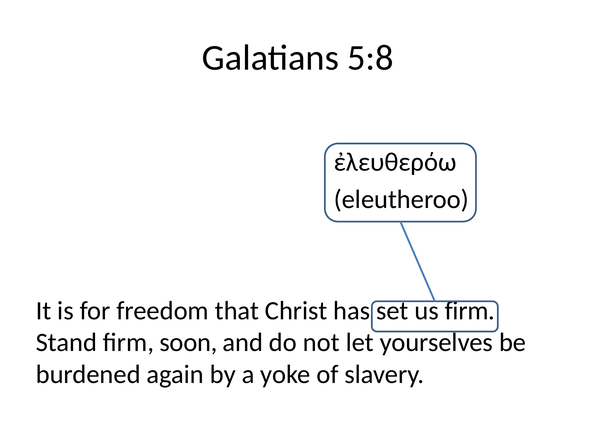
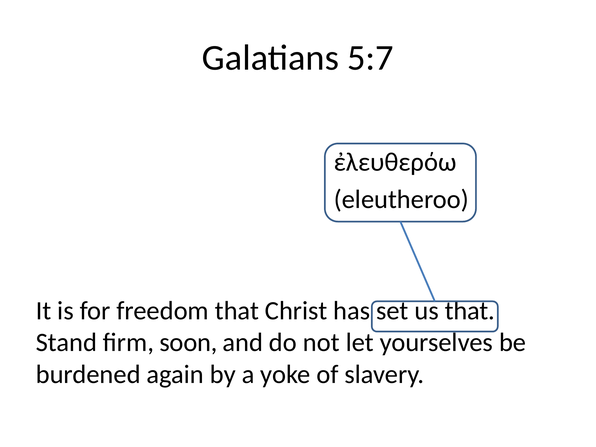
5:8: 5:8 -> 5:7
us firm: firm -> that
